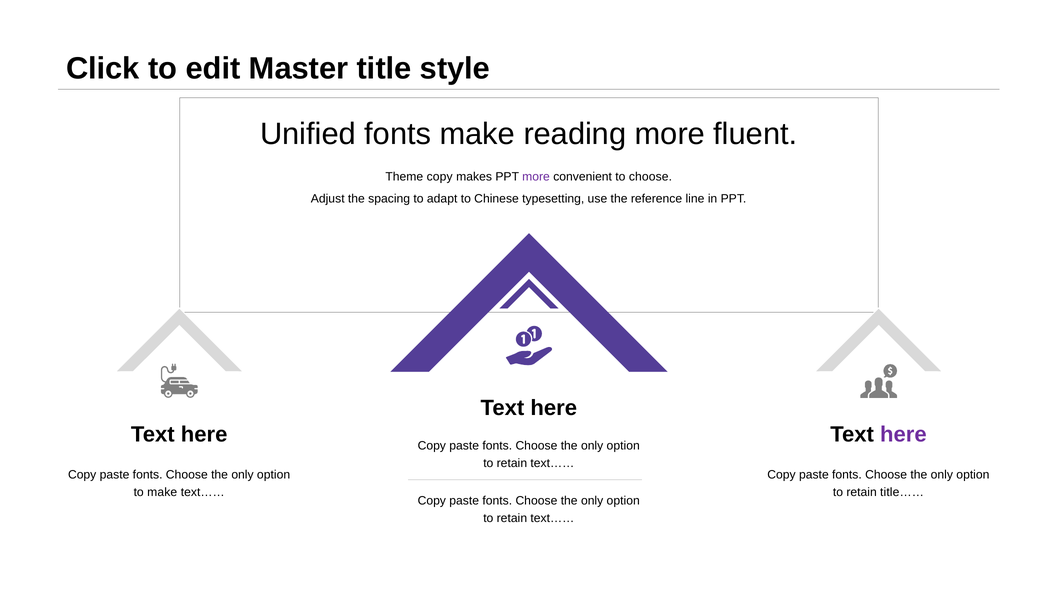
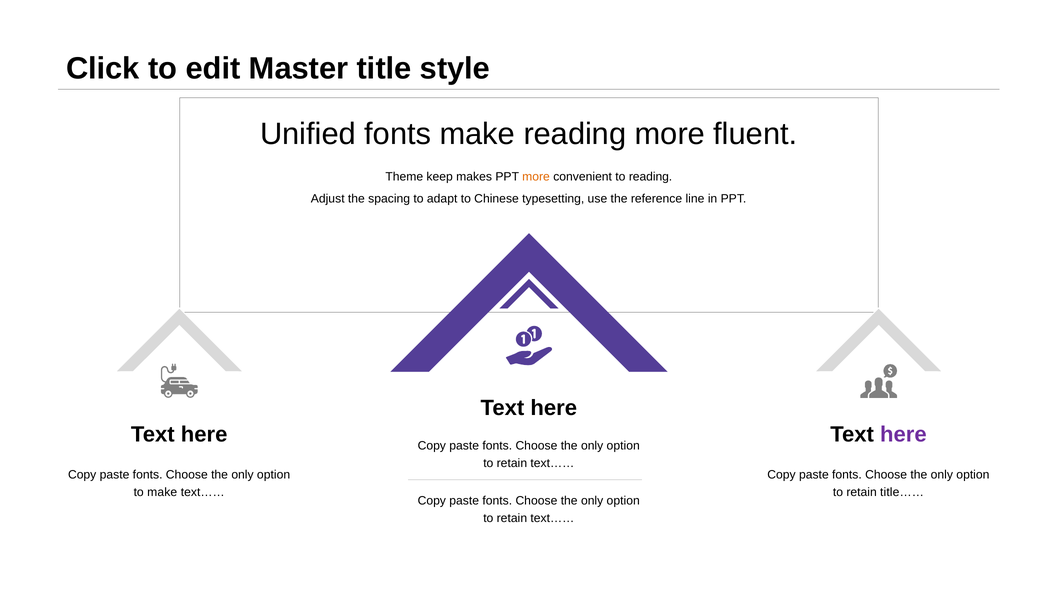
Theme copy: copy -> keep
more at (536, 177) colour: purple -> orange
to choose: choose -> reading
